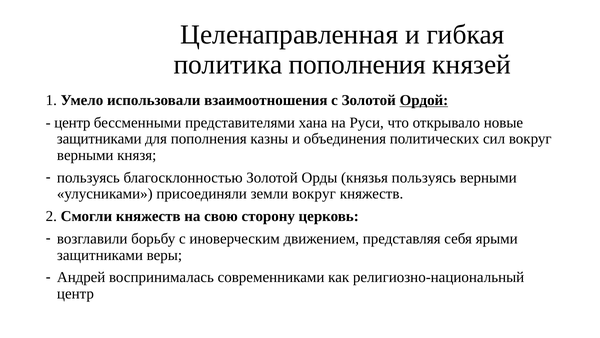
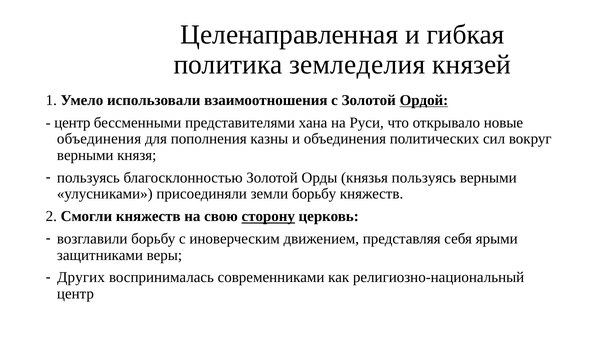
политика пополнения: пополнения -> земледелия
защитниками at (99, 139): защитниками -> объединения
земли вокруг: вокруг -> борьбу
сторону underline: none -> present
Андрей: Андрей -> Других
